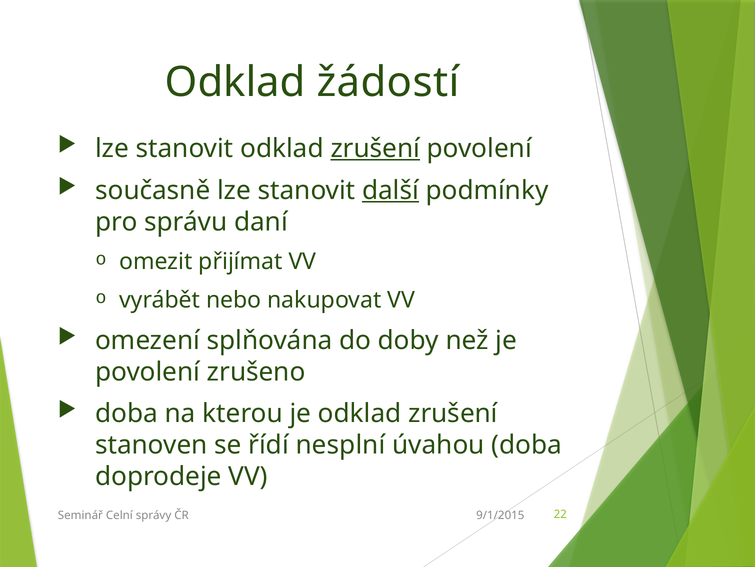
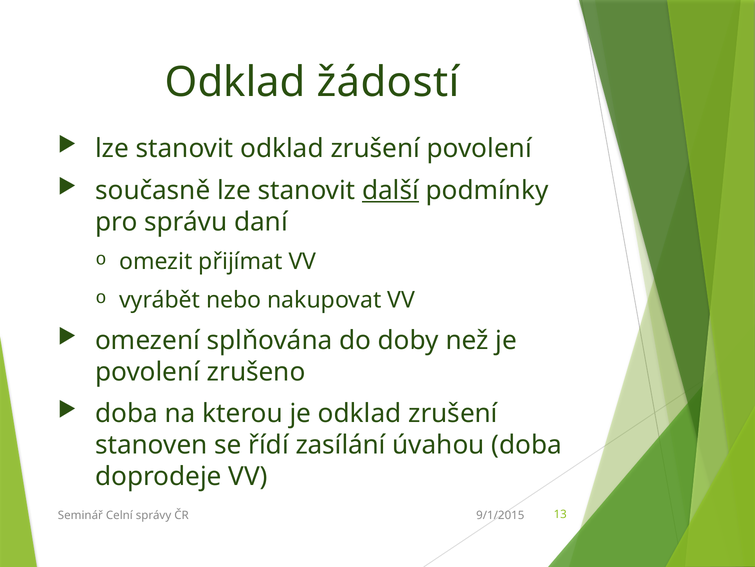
zrušení at (375, 148) underline: present -> none
nesplní: nesplní -> zasílání
22: 22 -> 13
